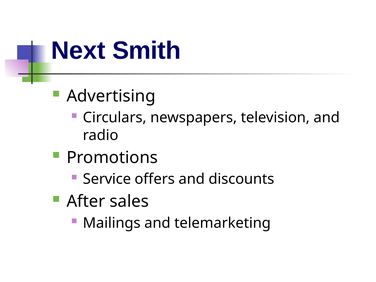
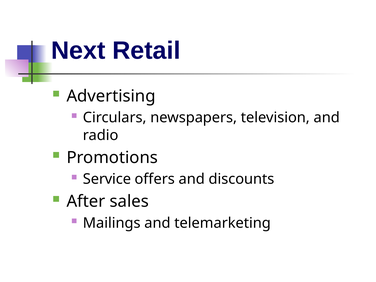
Smith: Smith -> Retail
